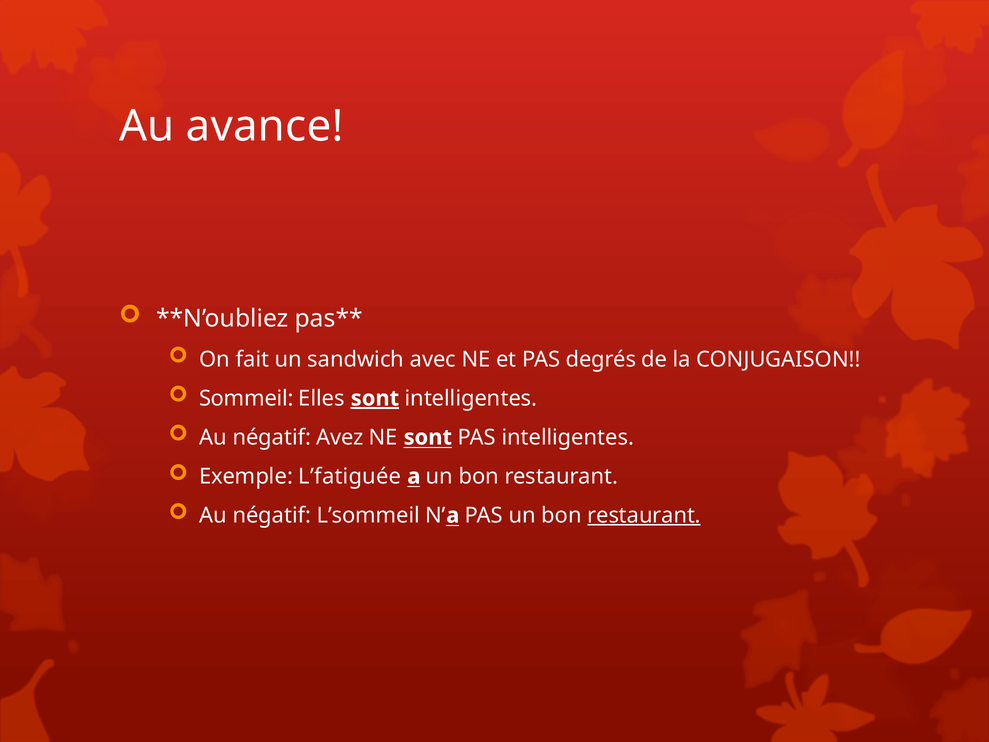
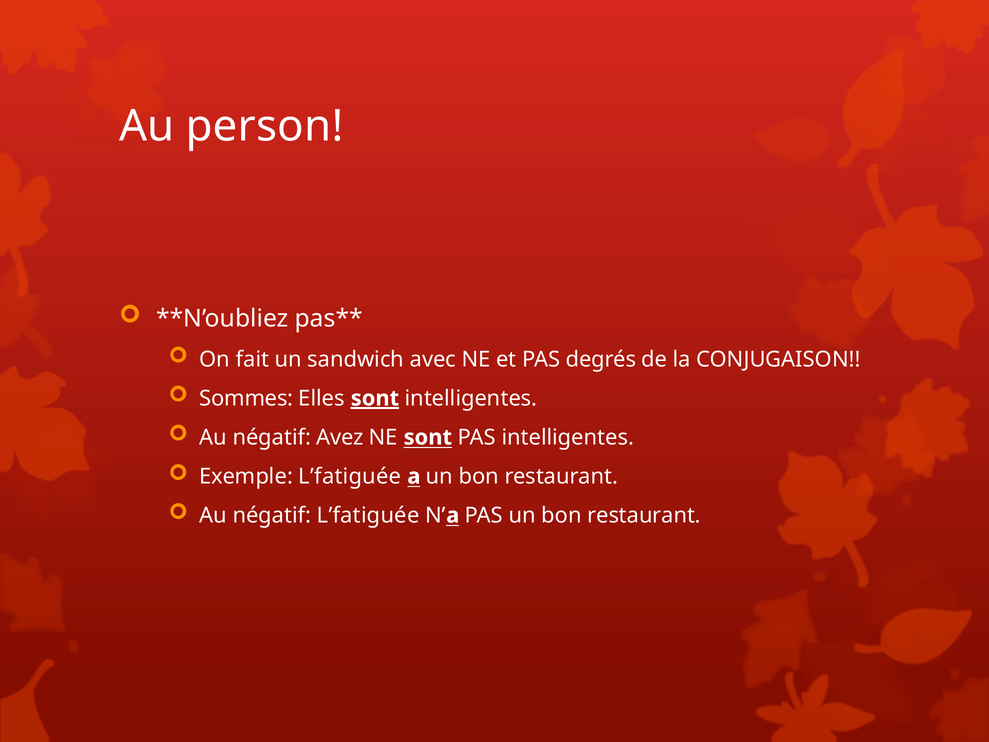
avance: avance -> person
Sommeil: Sommeil -> Sommes
négatif L’sommeil: L’sommeil -> L’fatiguée
restaurant at (644, 515) underline: present -> none
